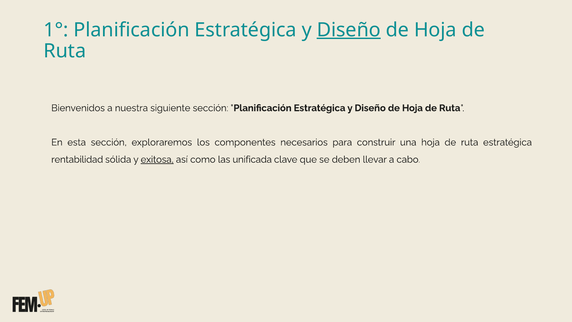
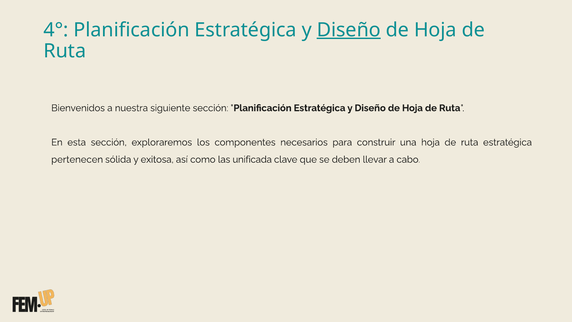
1°: 1° -> 4°
rentabilidad: rentabilidad -> pertenecen
exitosa underline: present -> none
